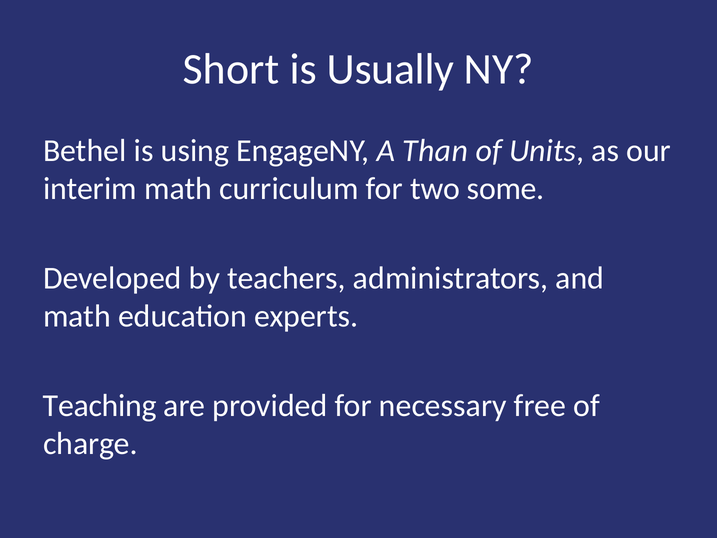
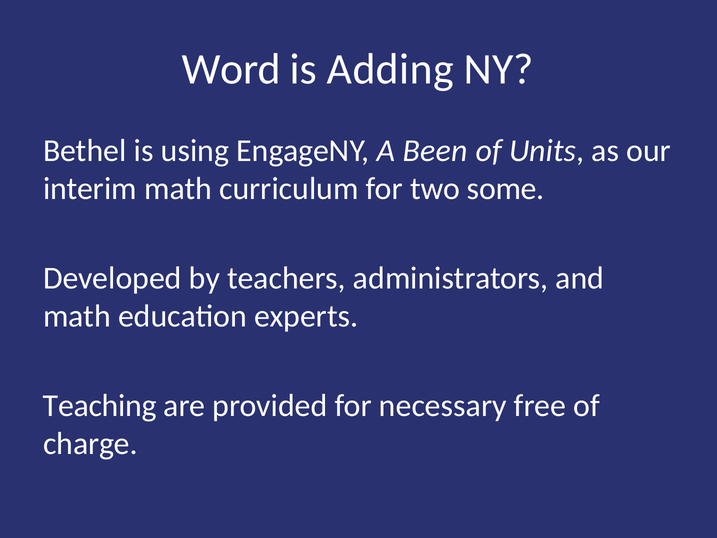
Short: Short -> Word
Usually: Usually -> Adding
Than: Than -> Been
